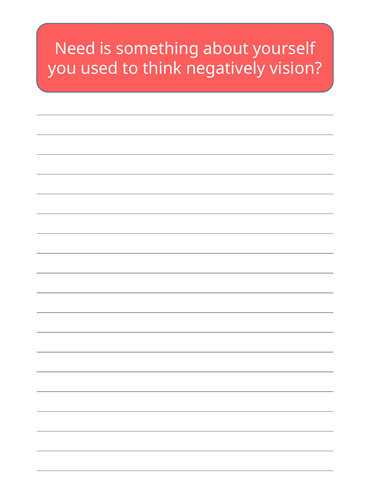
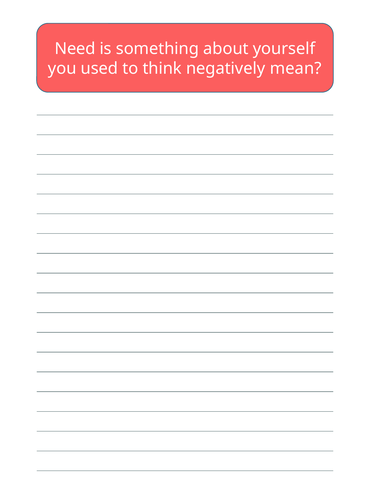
vision: vision -> mean
